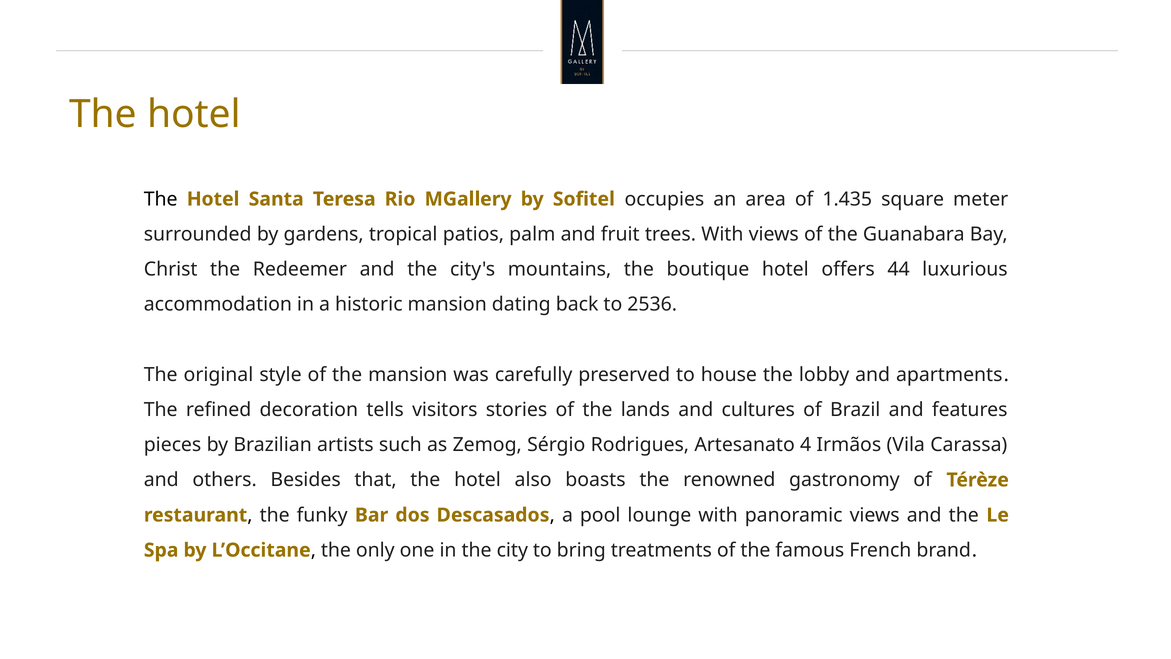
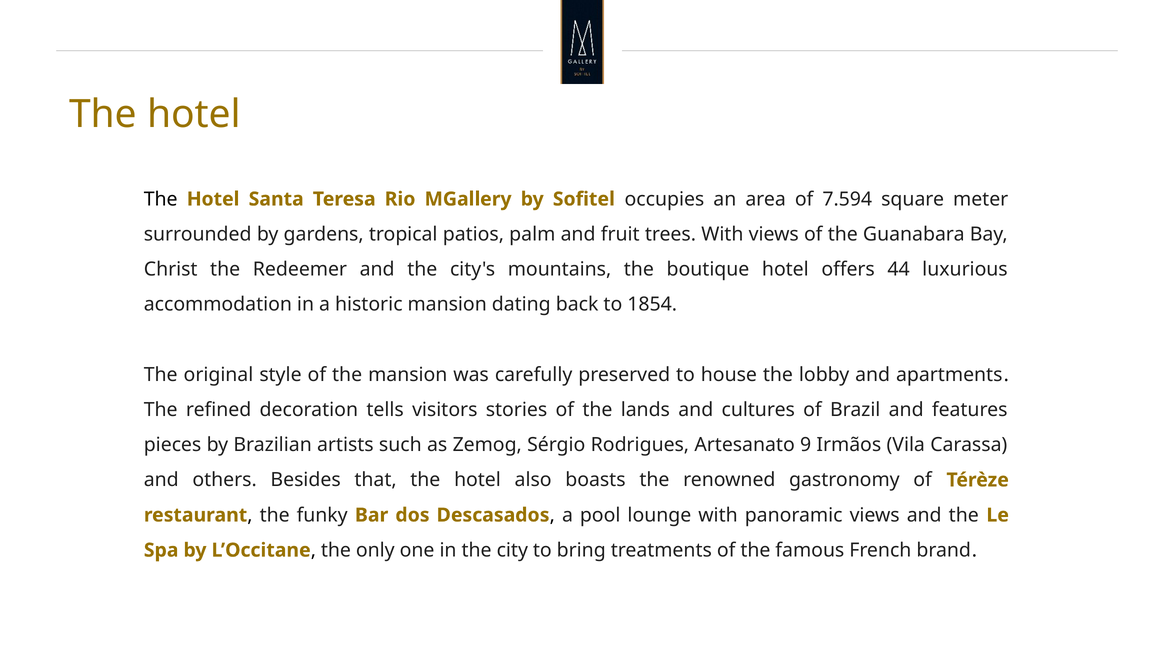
1.435: 1.435 -> 7.594
2536: 2536 -> 1854
4: 4 -> 9
